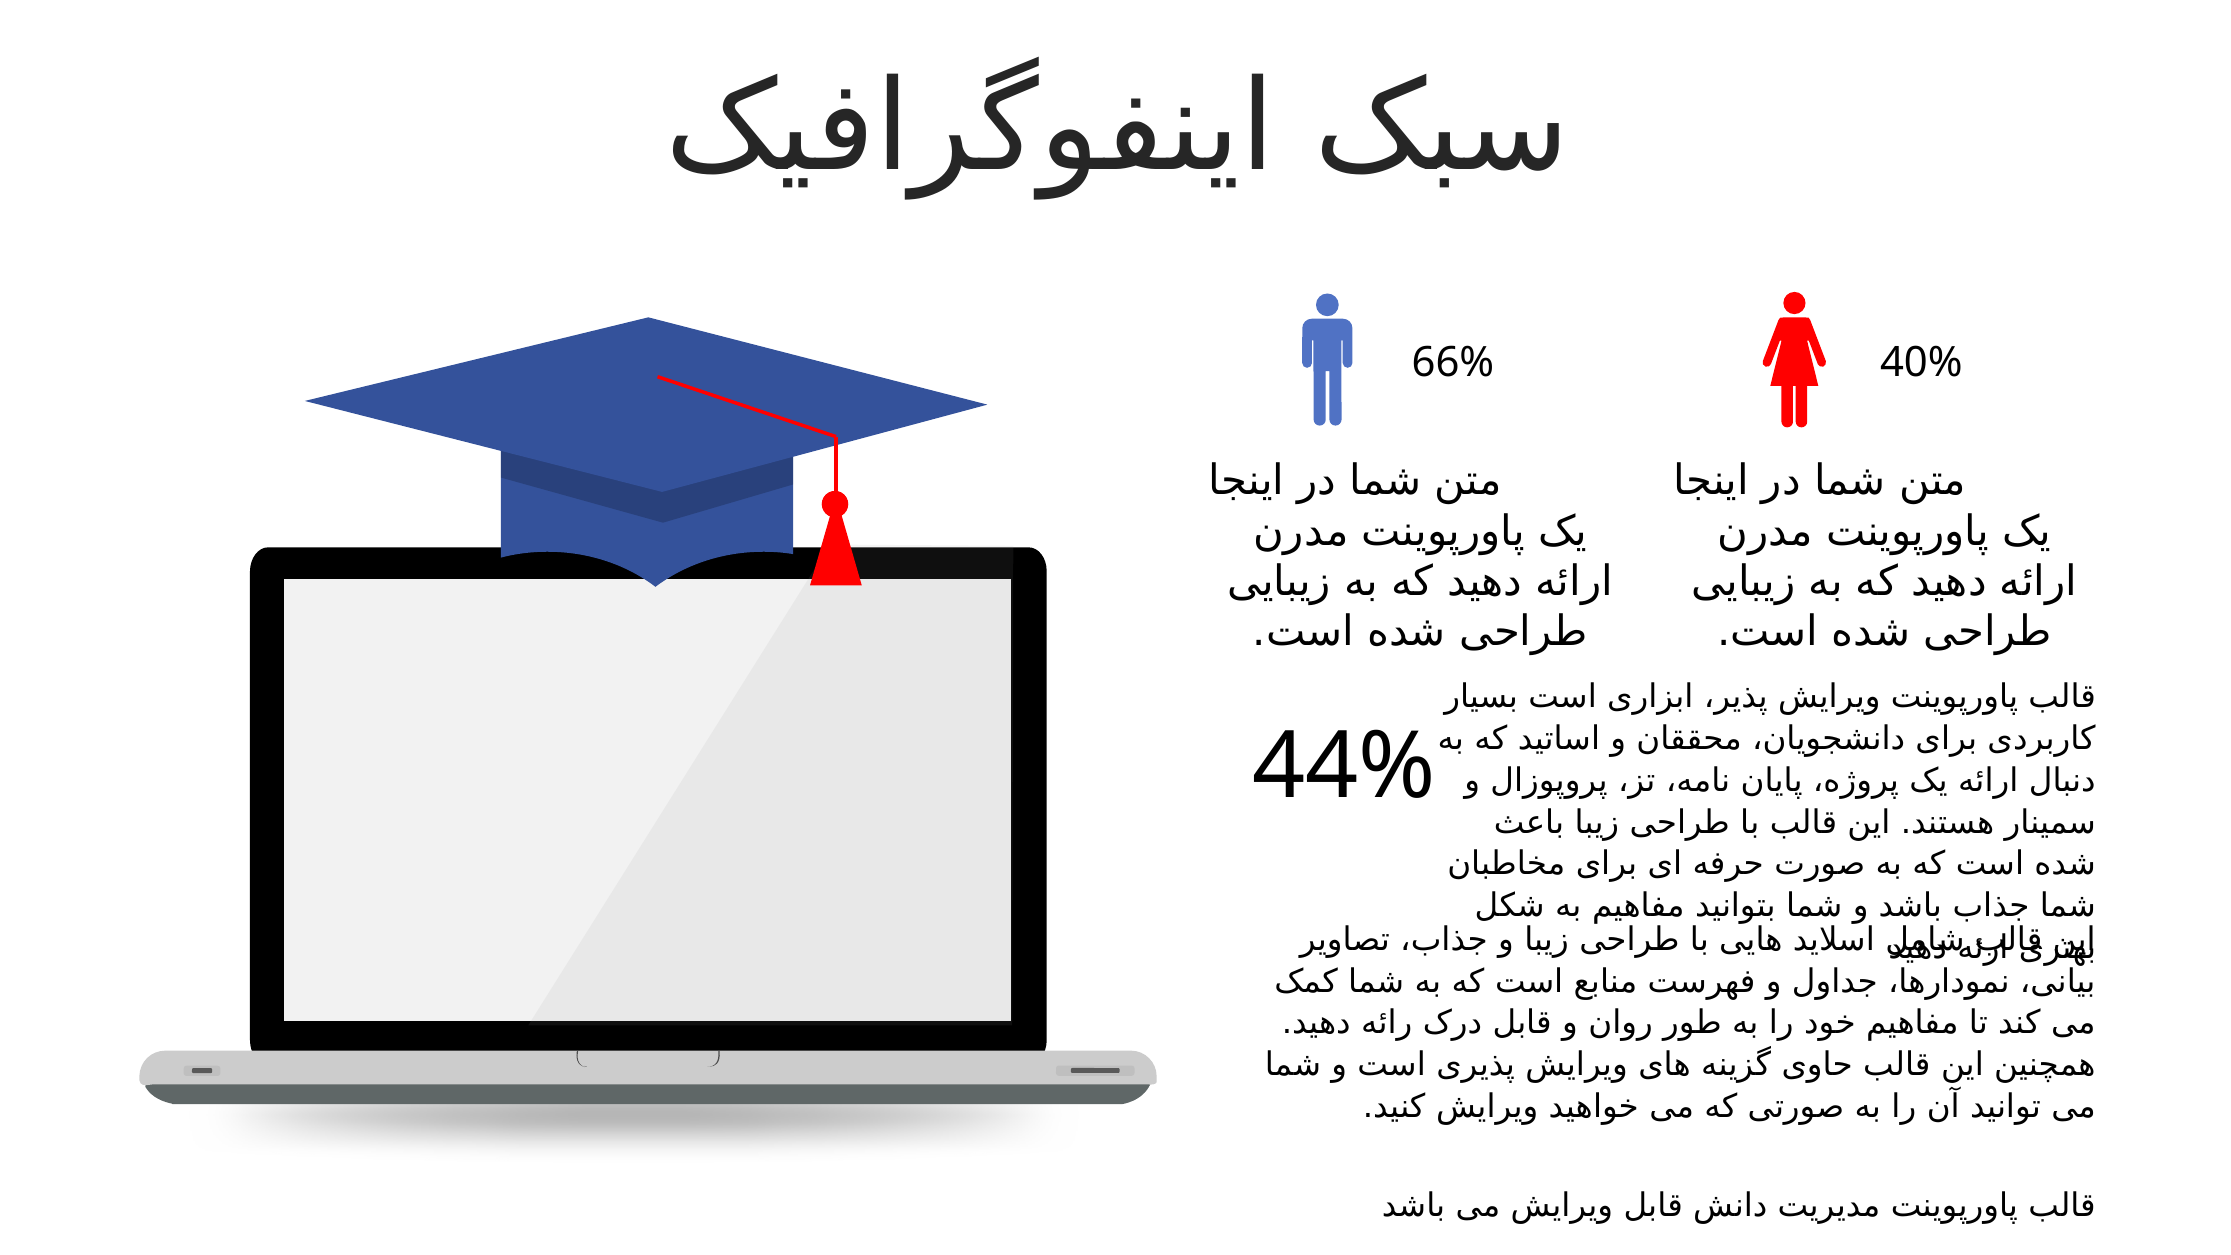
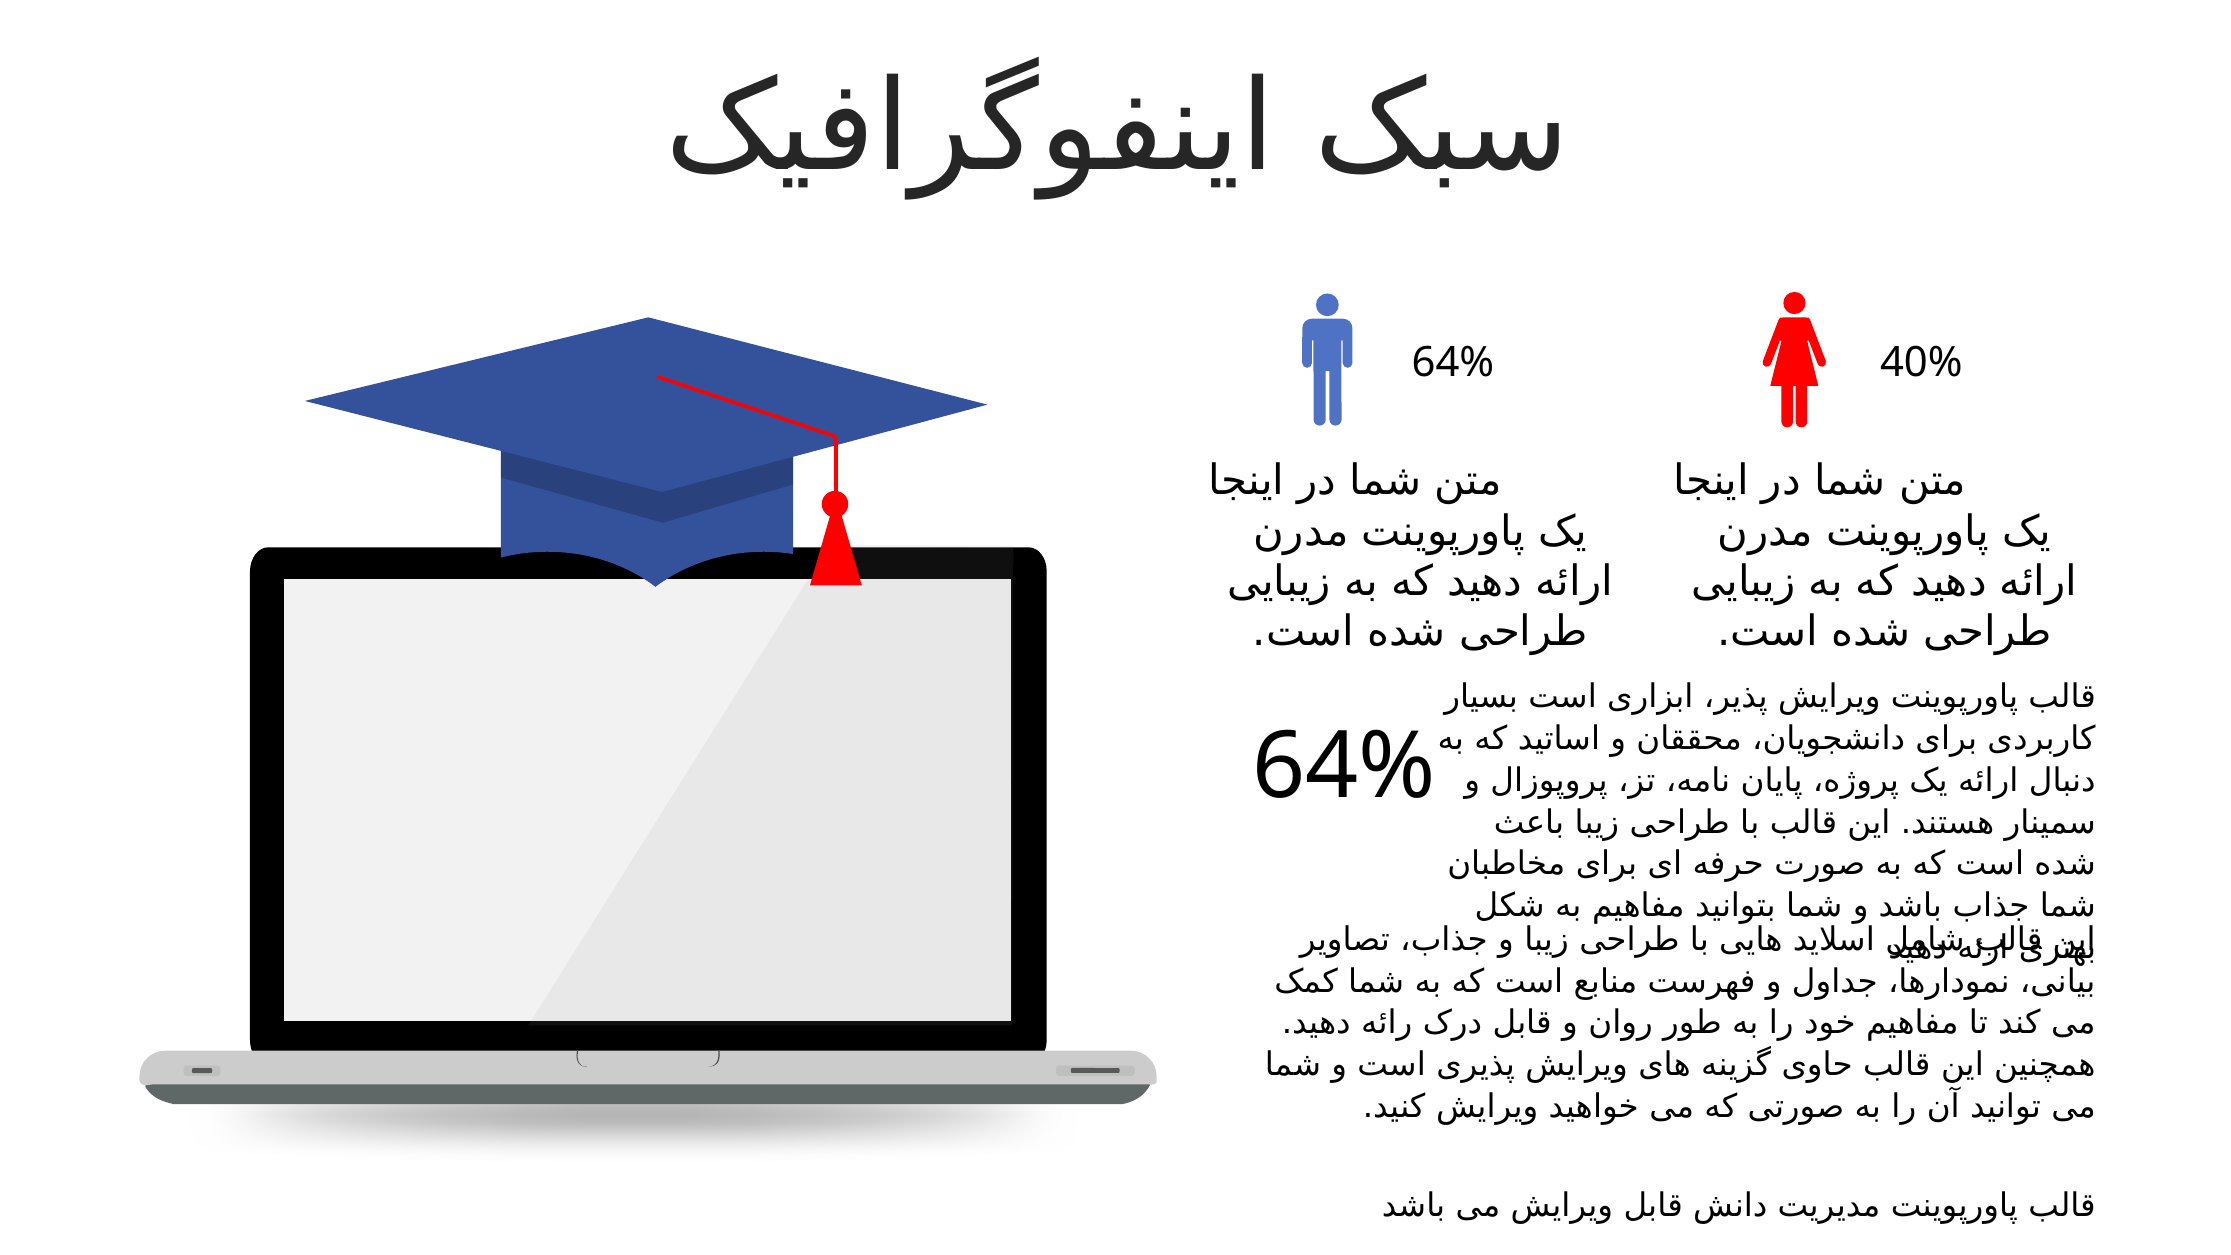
66% at (1453, 362): 66% -> 64%
44% at (1345, 767): 44% -> 64%
